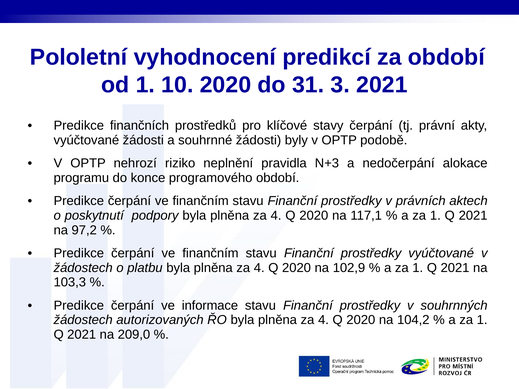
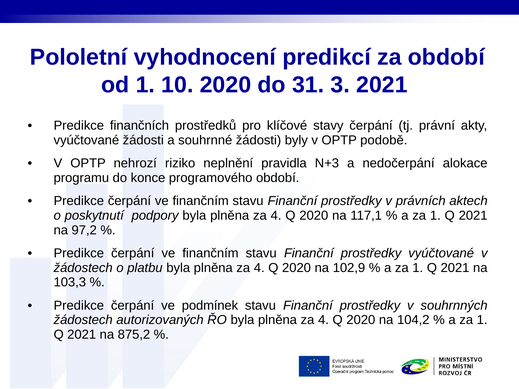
informace: informace -> podmínek
209,0: 209,0 -> 875,2
